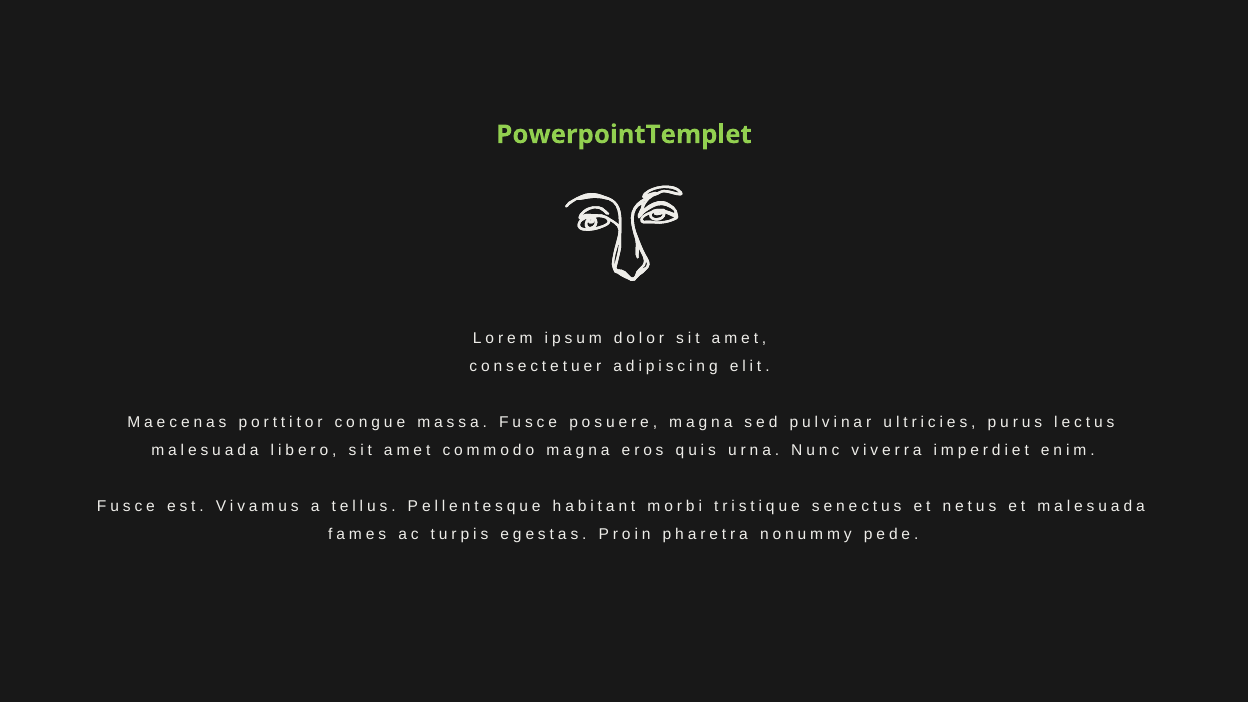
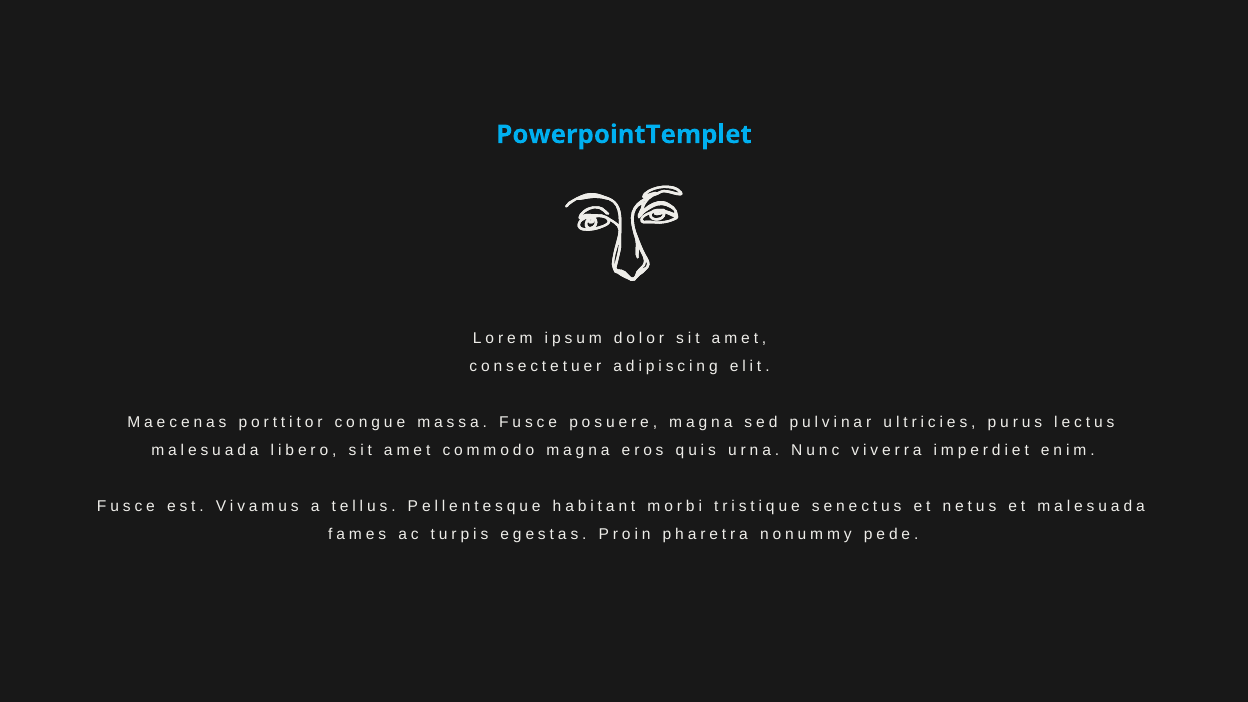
PowerpointTemplet colour: light green -> light blue
